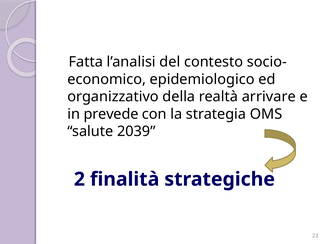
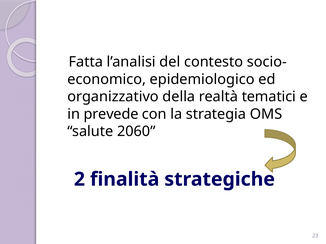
arrivare: arrivare -> tematici
2039: 2039 -> 2060
